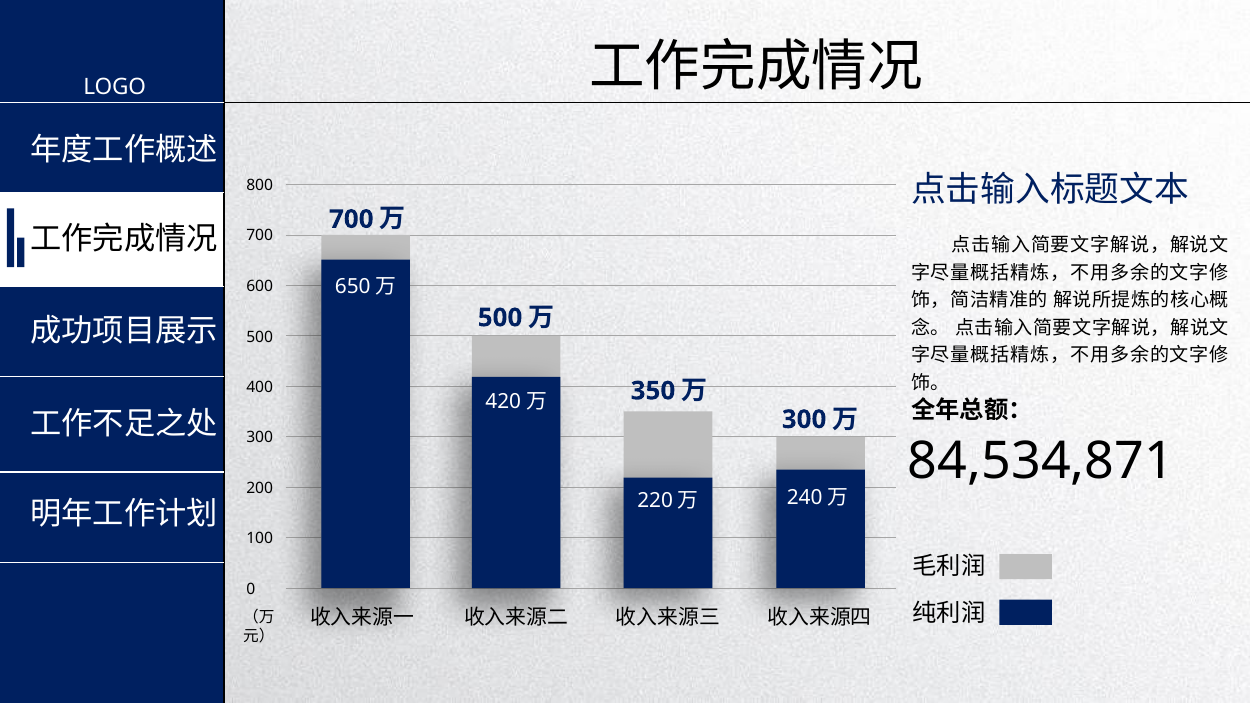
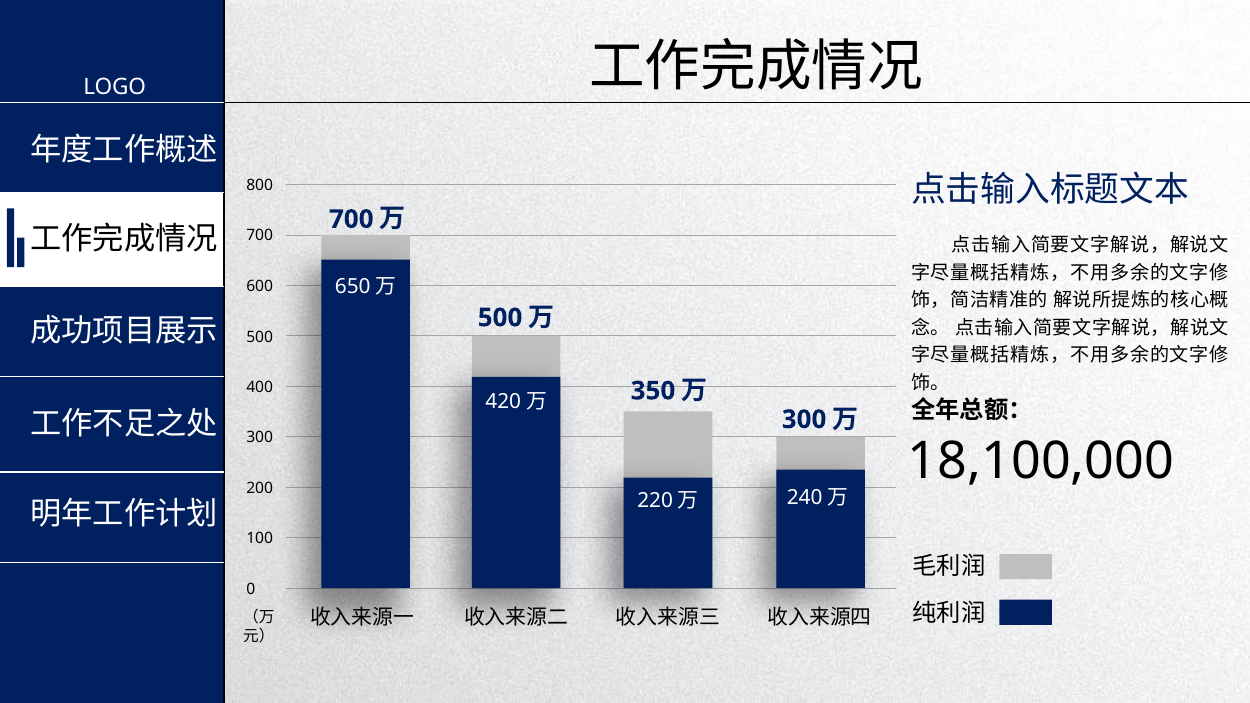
84,534,871: 84,534,871 -> 18,100,000
